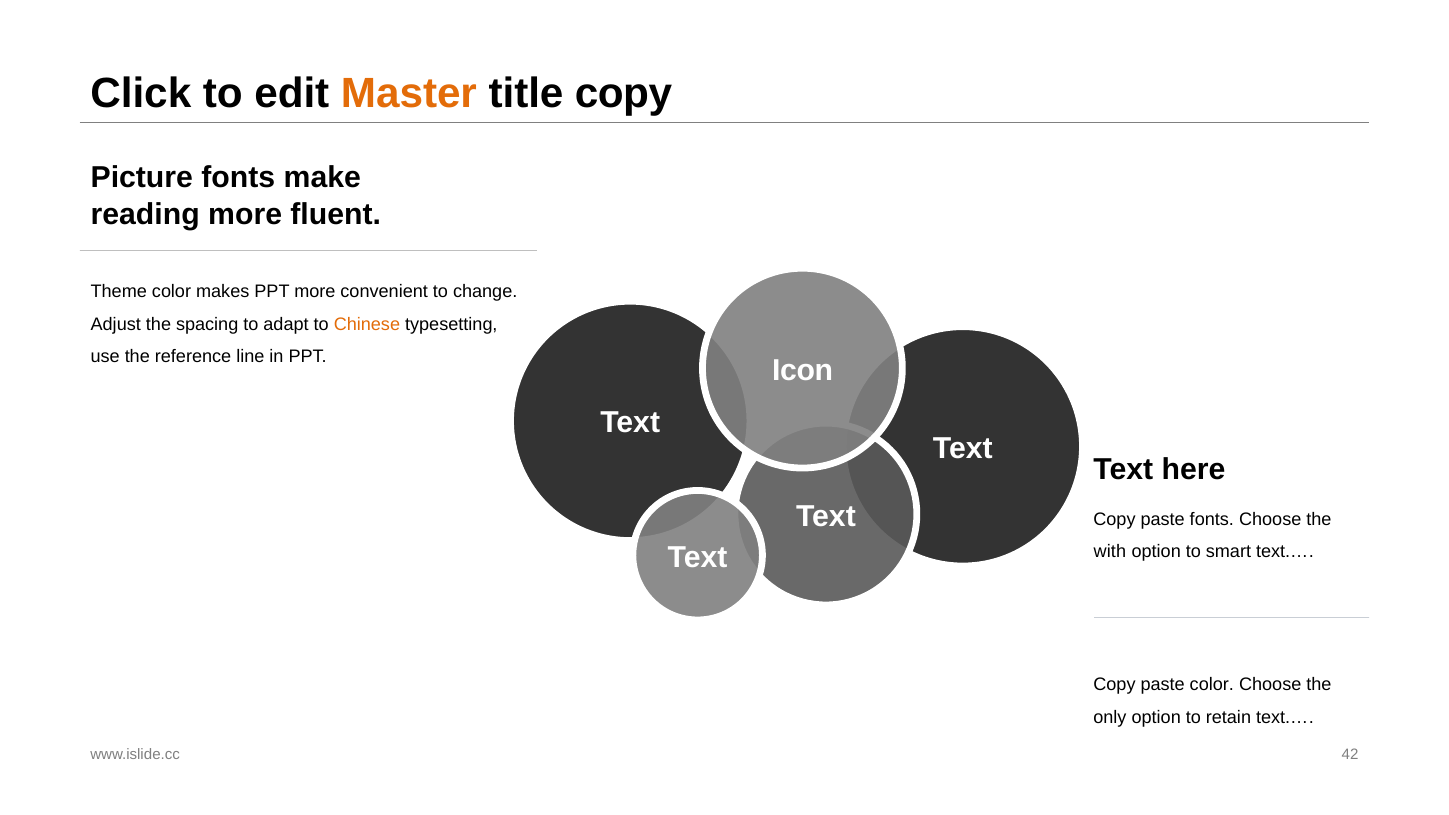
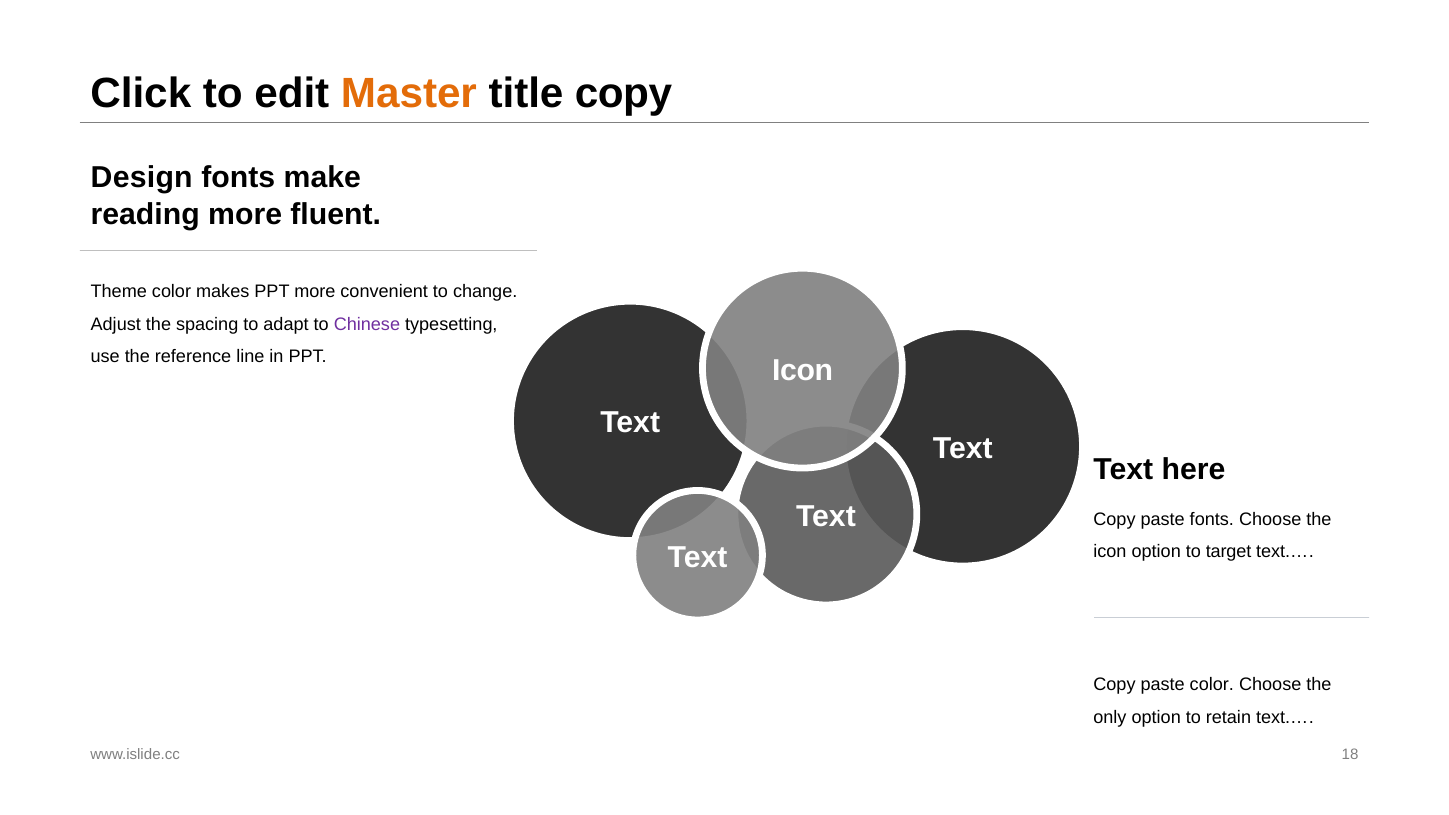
Picture: Picture -> Design
Chinese colour: orange -> purple
with at (1110, 552): with -> icon
smart: smart -> target
42: 42 -> 18
